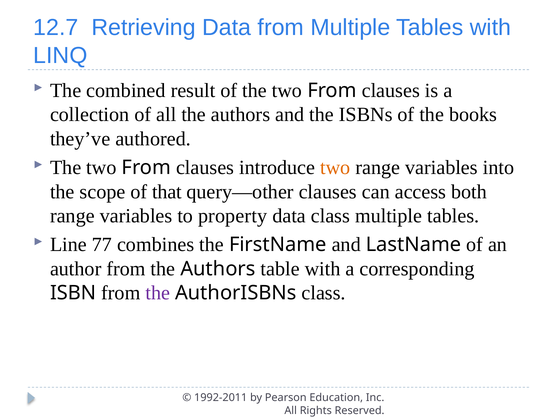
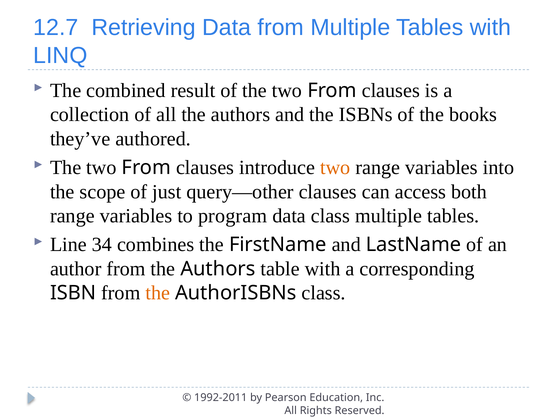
that: that -> just
property: property -> program
77: 77 -> 34
the at (158, 293) colour: purple -> orange
